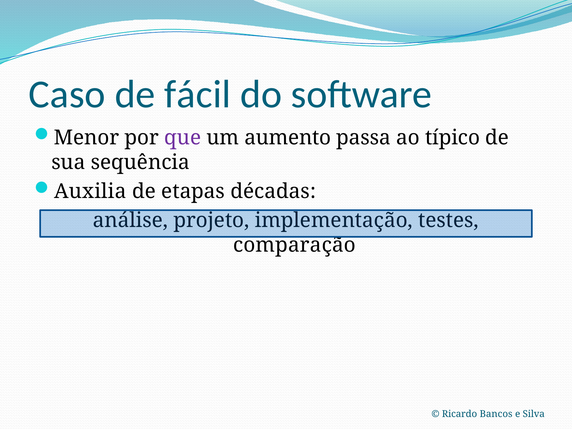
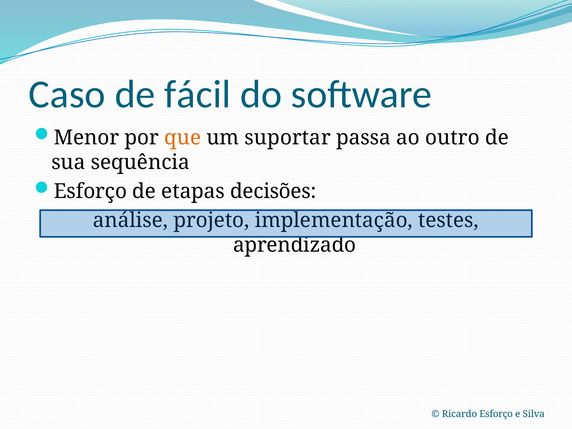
que colour: purple -> orange
aumento: aumento -> suportar
típico: típico -> outro
Auxilia at (90, 191): Auxilia -> Esforço
décadas: décadas -> decisões
comparação: comparação -> aprendizado
Ricardo Bancos: Bancos -> Esforço
